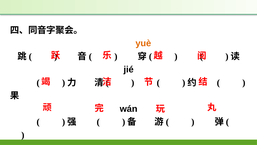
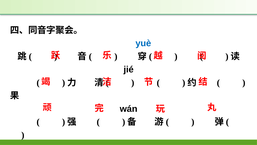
yuè colour: orange -> blue
